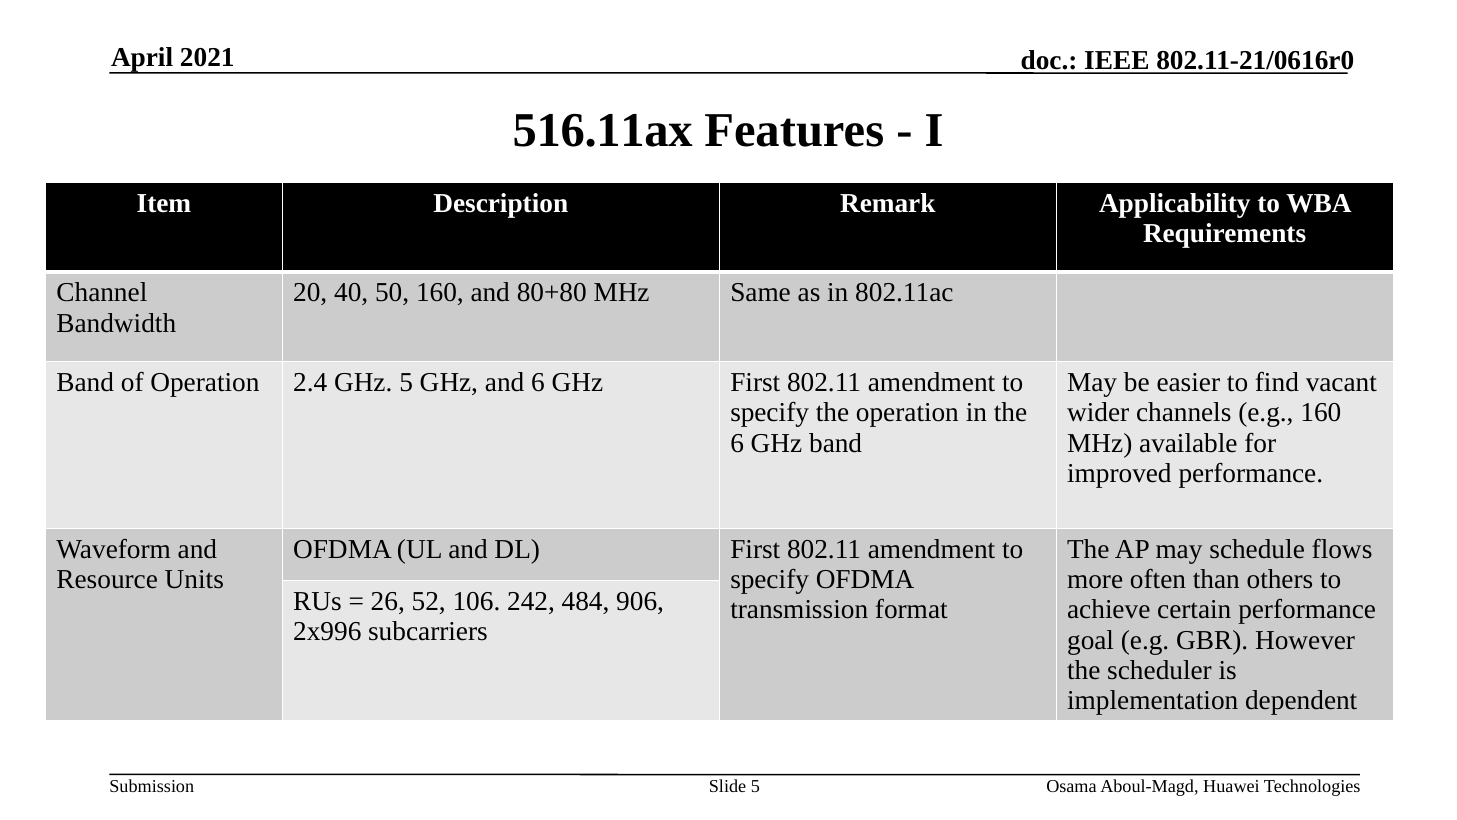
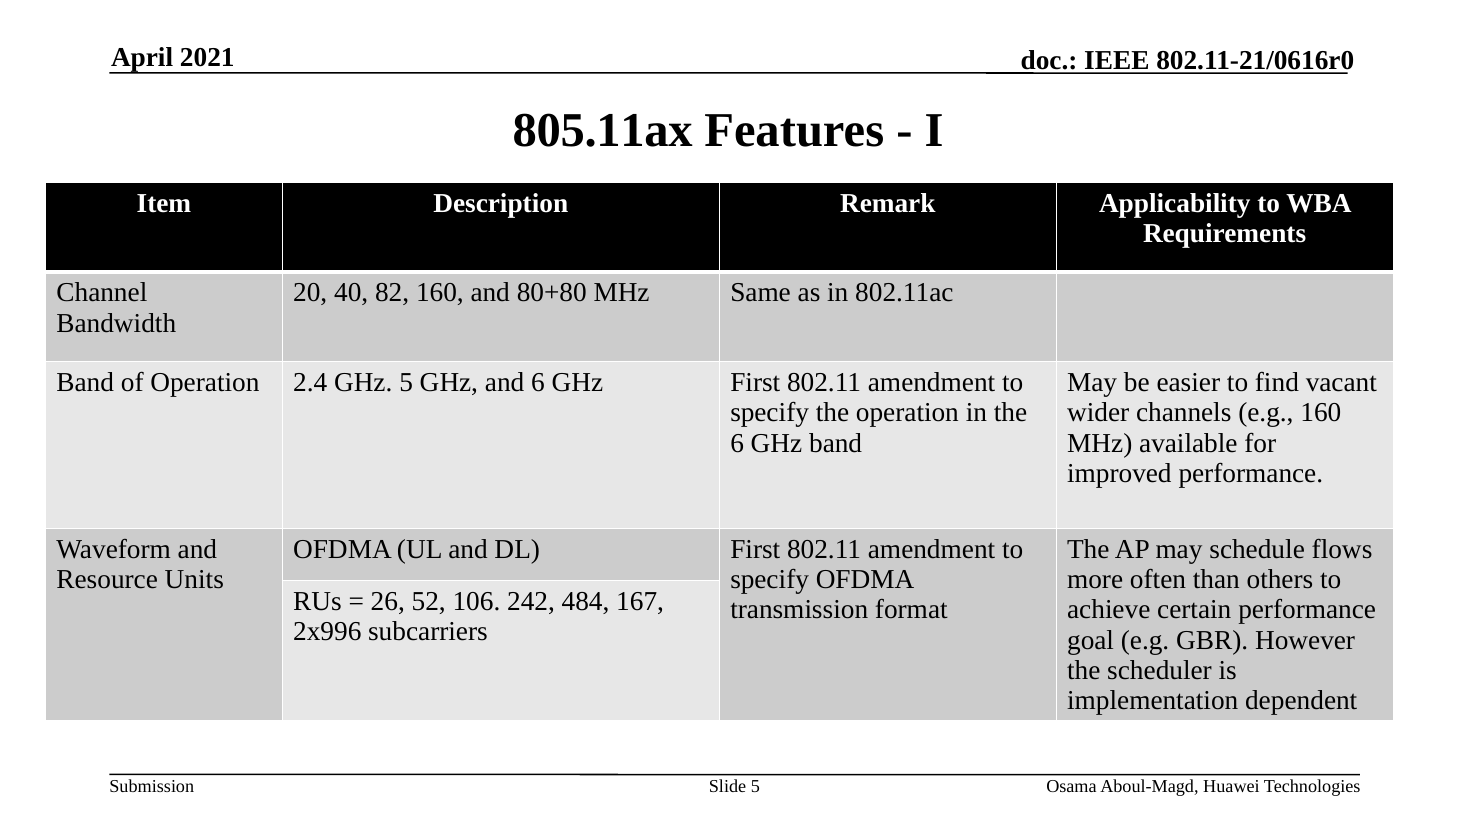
516.11ax: 516.11ax -> 805.11ax
50: 50 -> 82
906: 906 -> 167
